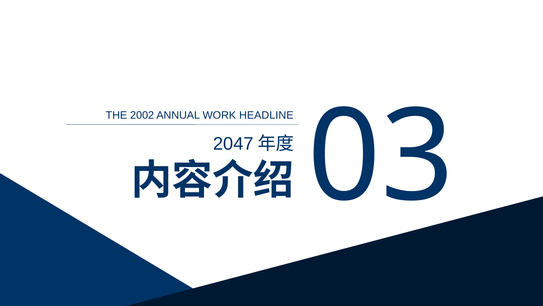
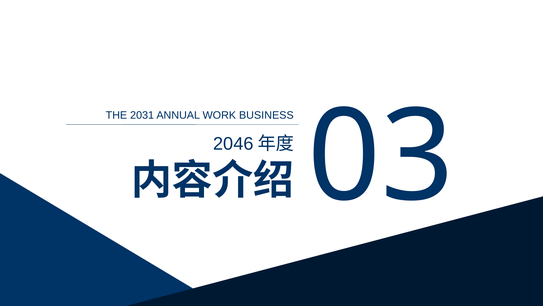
2002: 2002 -> 2031
HEADLINE: HEADLINE -> BUSINESS
2047: 2047 -> 2046
